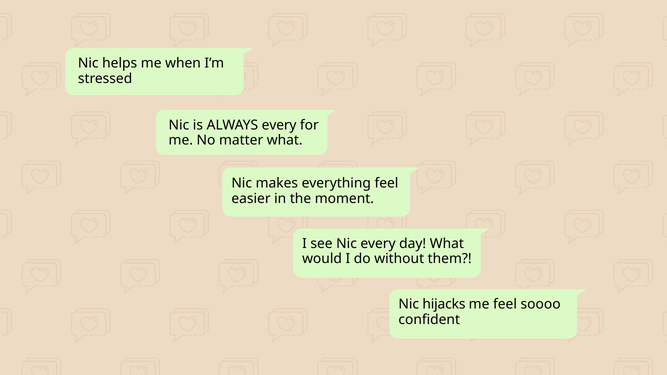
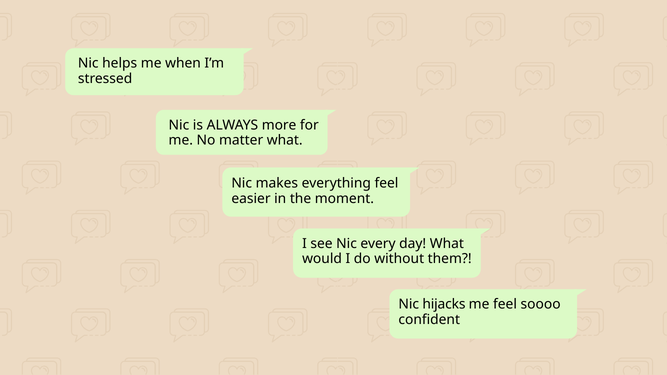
ALWAYS every: every -> more
